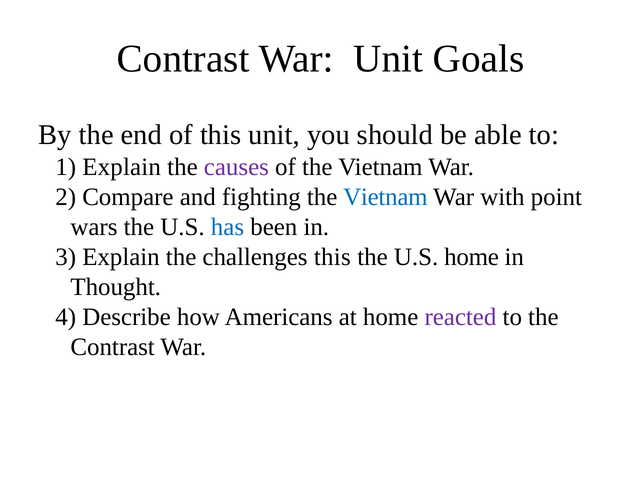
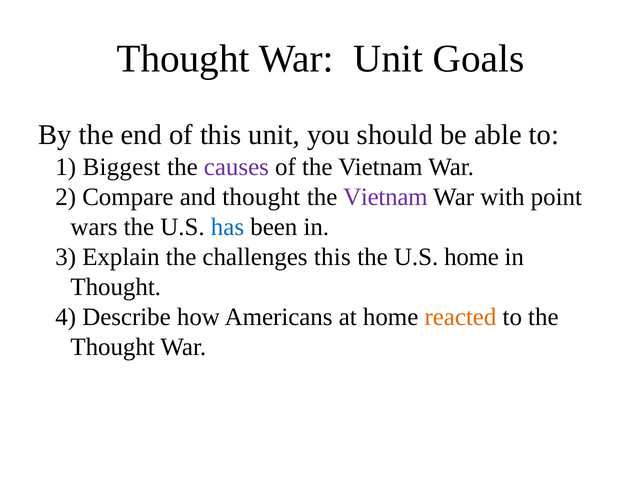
Contrast at (183, 59): Contrast -> Thought
Explain at (122, 167): Explain -> Biggest
and fighting: fighting -> thought
Vietnam at (385, 197) colour: blue -> purple
reacted colour: purple -> orange
Contrast at (113, 346): Contrast -> Thought
